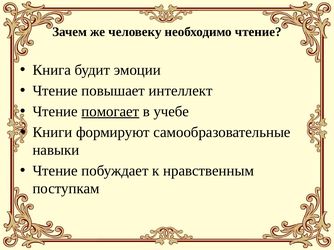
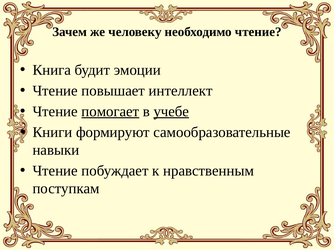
учебе underline: none -> present
